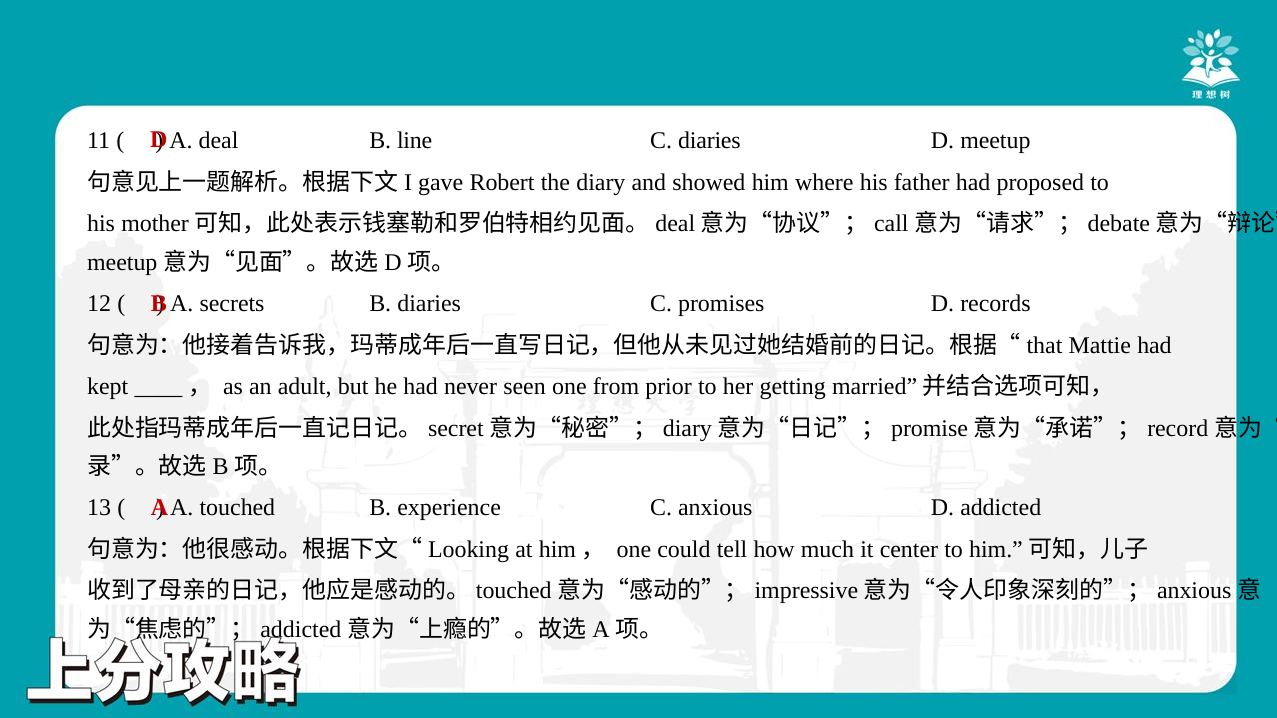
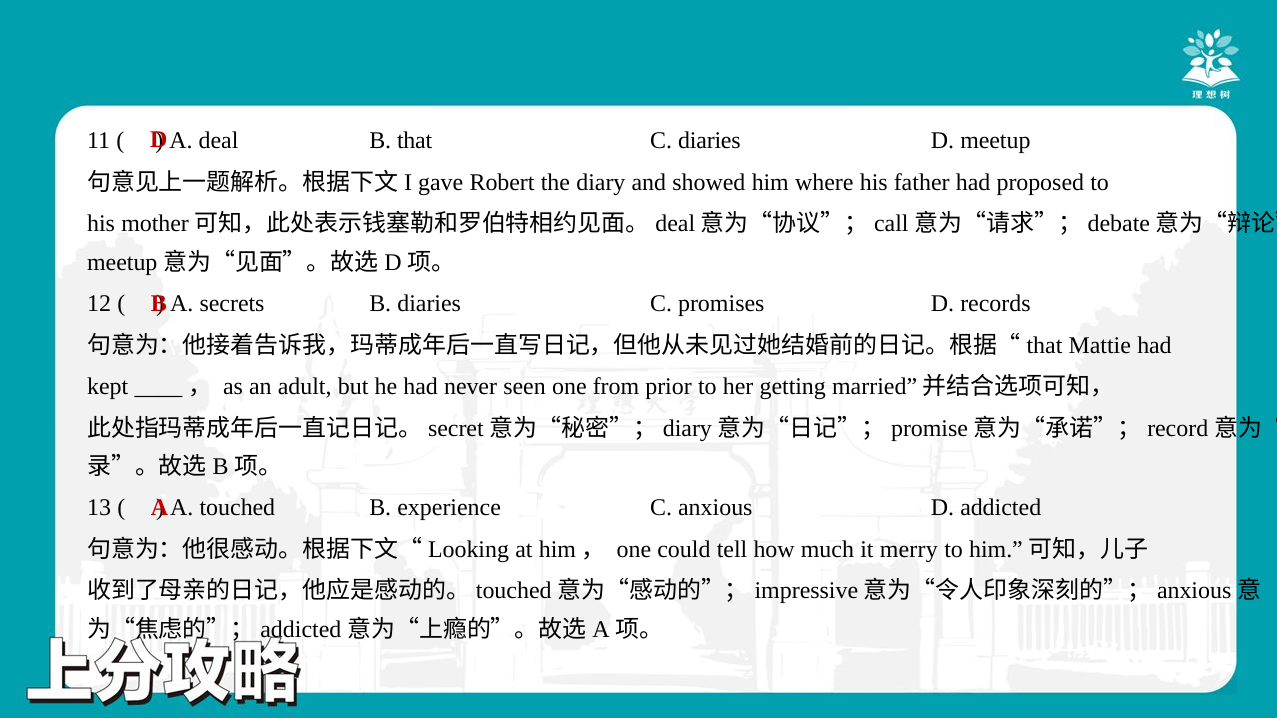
line: line -> that
center: center -> merry
